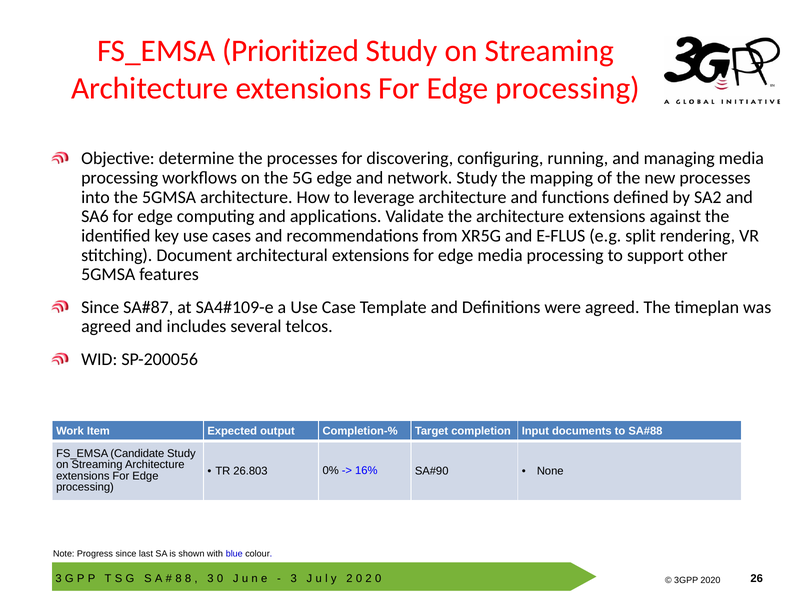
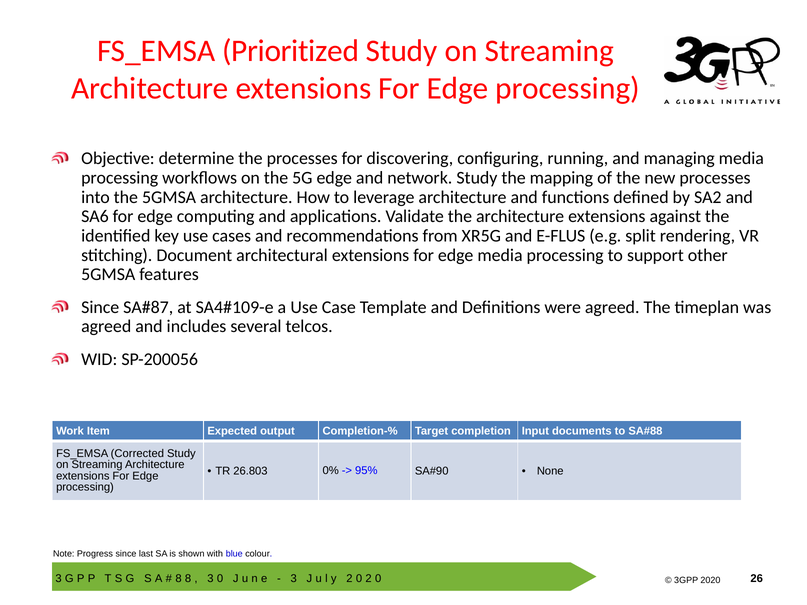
Candidate: Candidate -> Corrected
16%: 16% -> 95%
